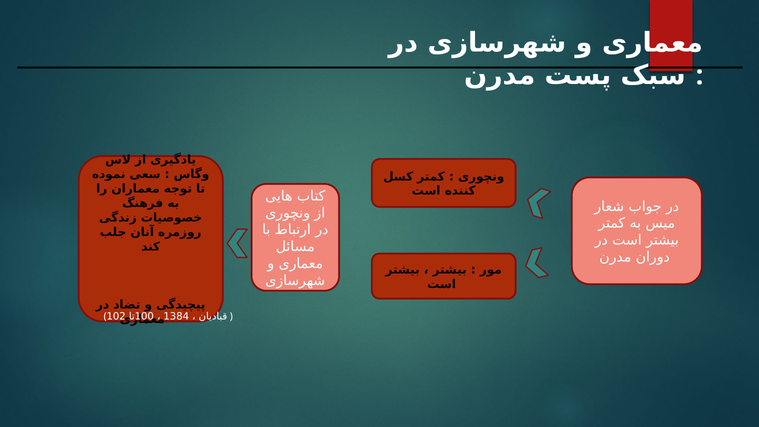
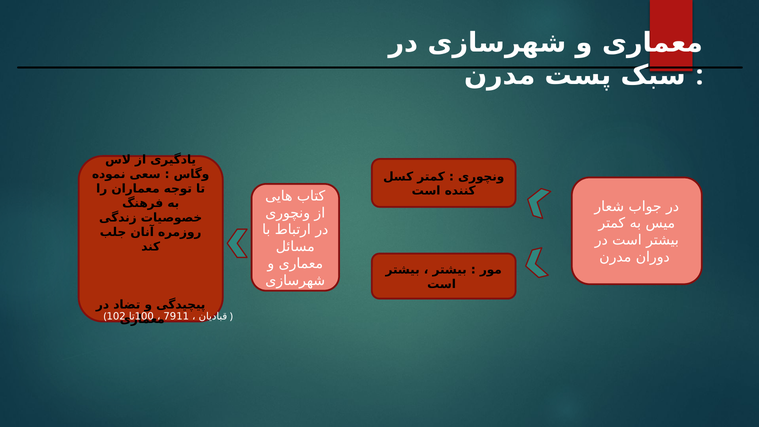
1384: 1384 -> 7911
